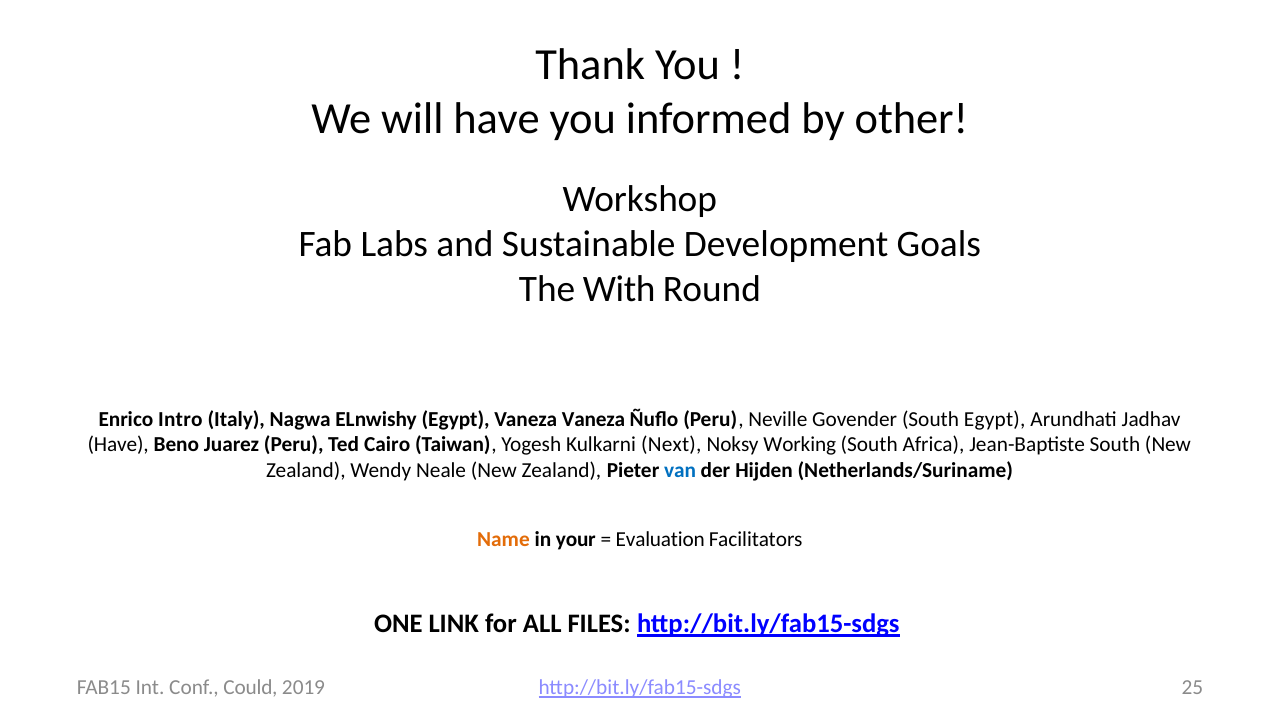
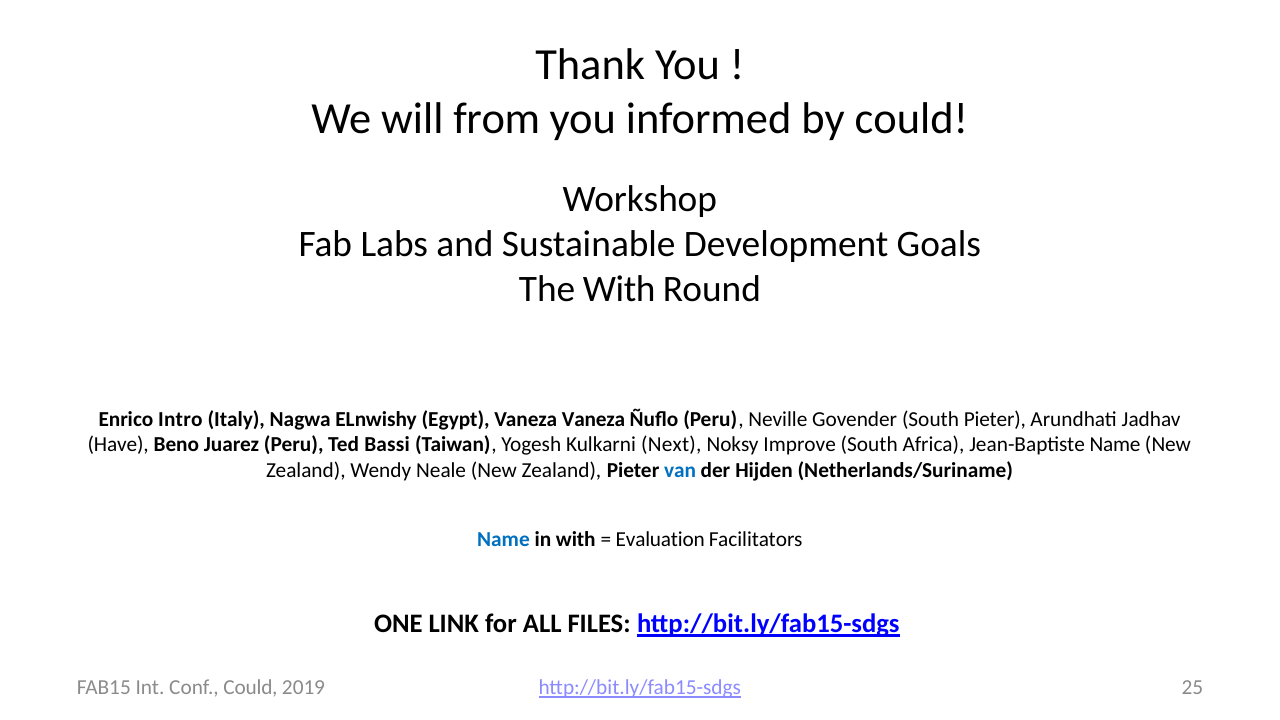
will have: have -> from
by other: other -> could
South Egypt: Egypt -> Pieter
Cairo: Cairo -> Bassi
Working: Working -> Improve
Jean-Baptiste South: South -> Name
Name at (503, 540) colour: orange -> blue
in your: your -> with
